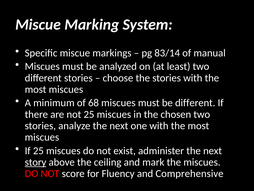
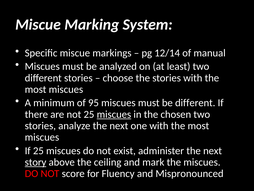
83/14: 83/14 -> 12/14
68: 68 -> 95
miscues at (114, 114) underline: none -> present
Comprehensive: Comprehensive -> Mispronounced
